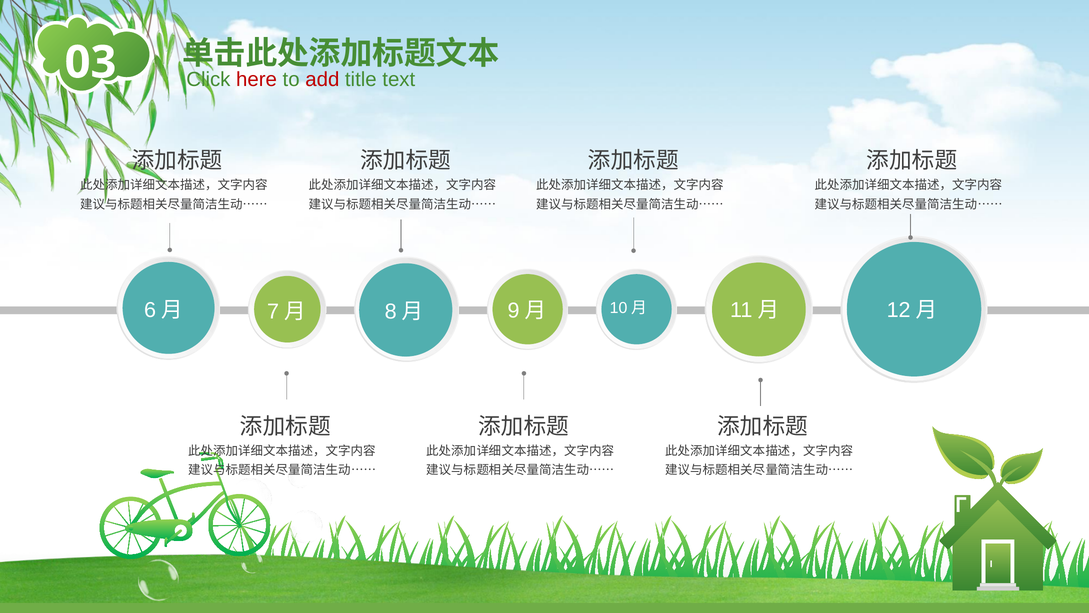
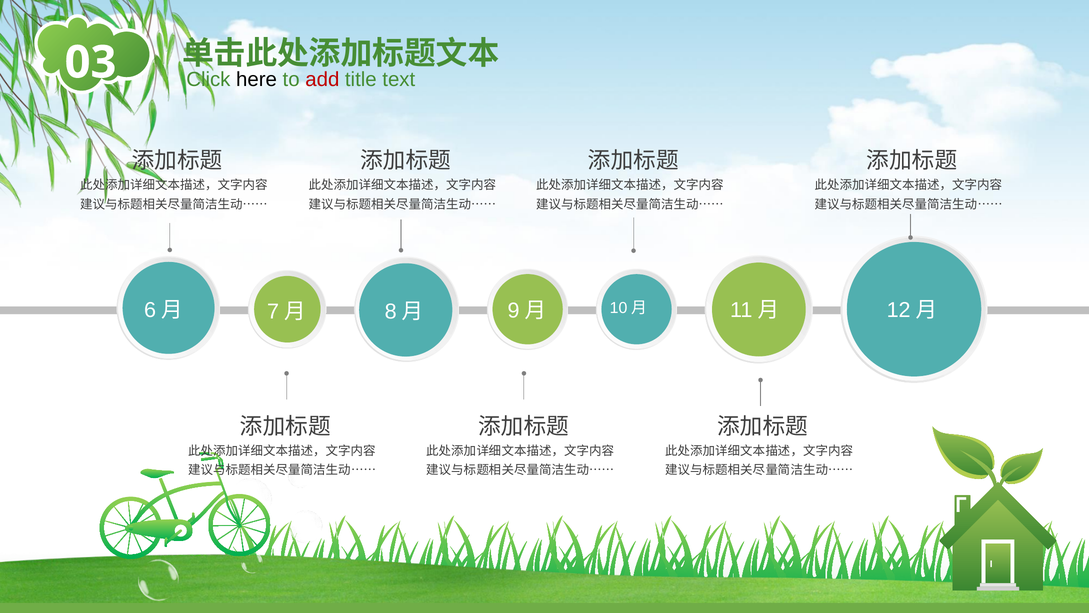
here colour: red -> black
